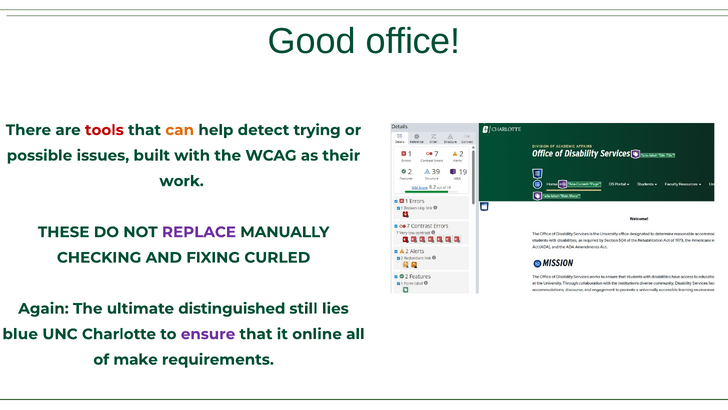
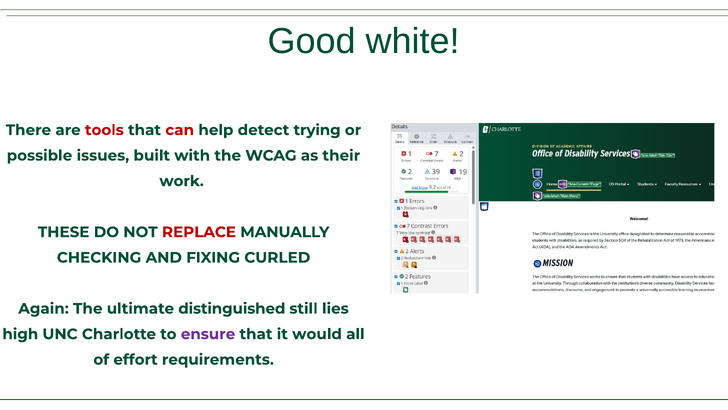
office: office -> white
can colour: orange -> red
REPLACE colour: purple -> red
blue: blue -> high
online: online -> would
make: make -> effort
